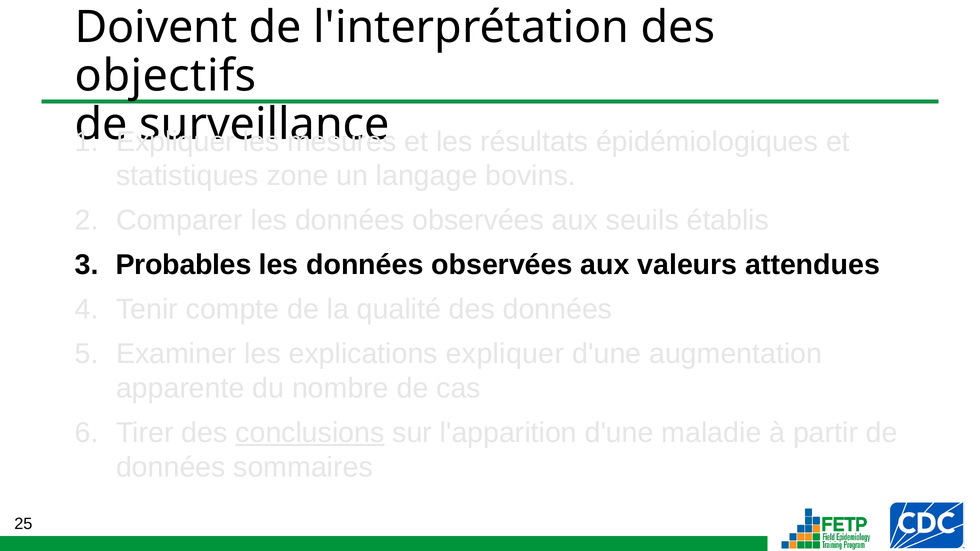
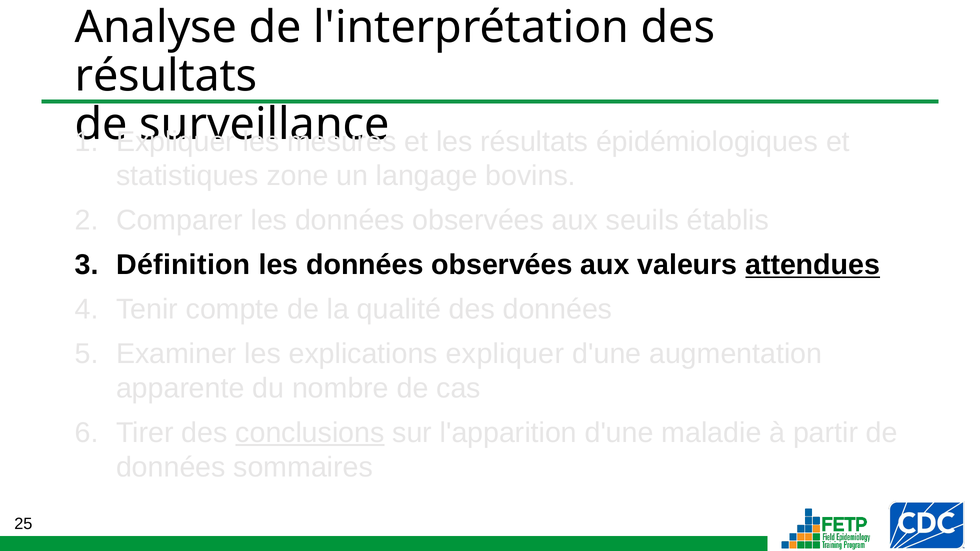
Doivent: Doivent -> Analyse
objectifs at (166, 76): objectifs -> résultats
Probables: Probables -> Définition
attendues underline: none -> present
